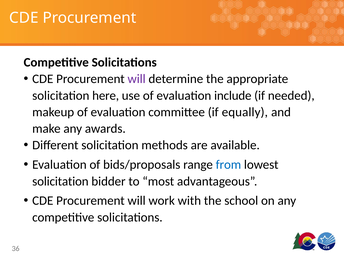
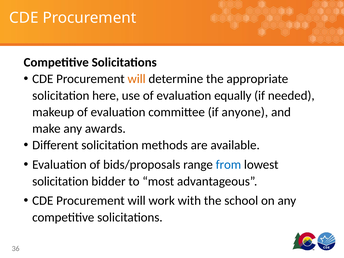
will at (137, 79) colour: purple -> orange
include: include -> equally
equally: equally -> anyone
